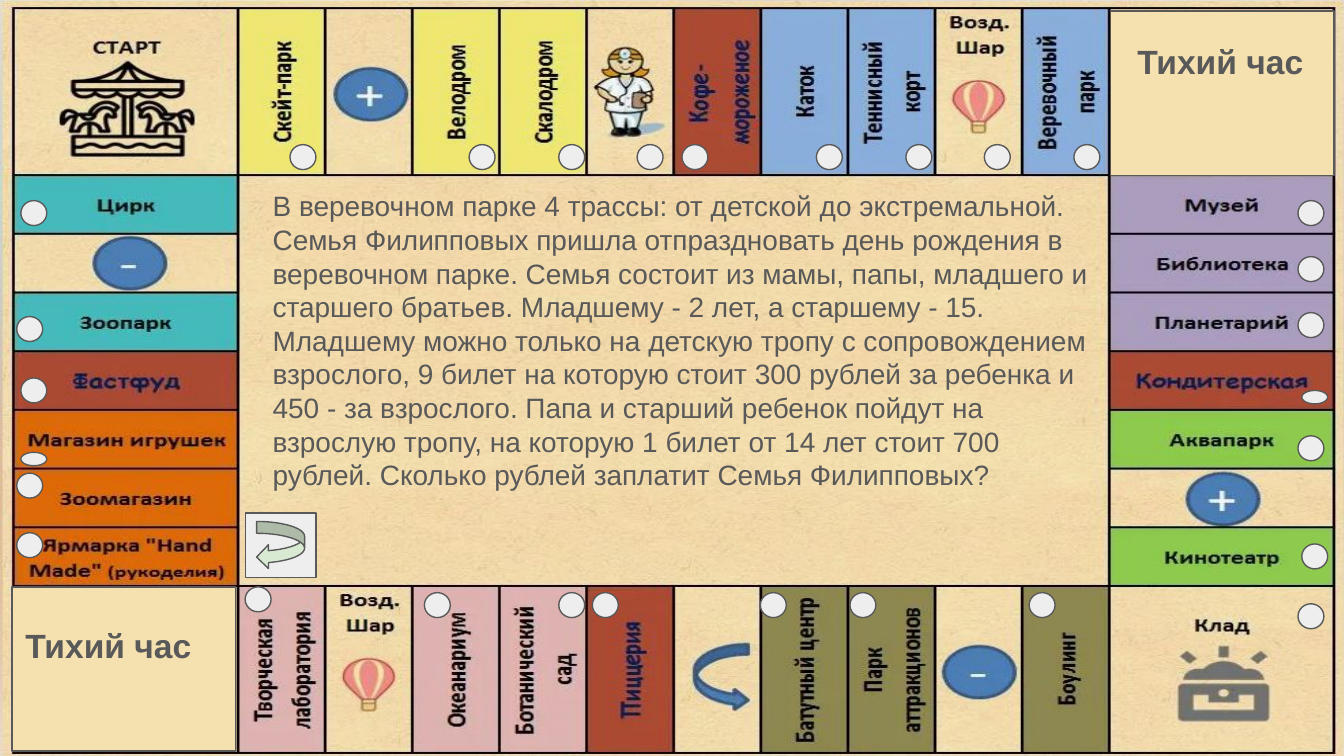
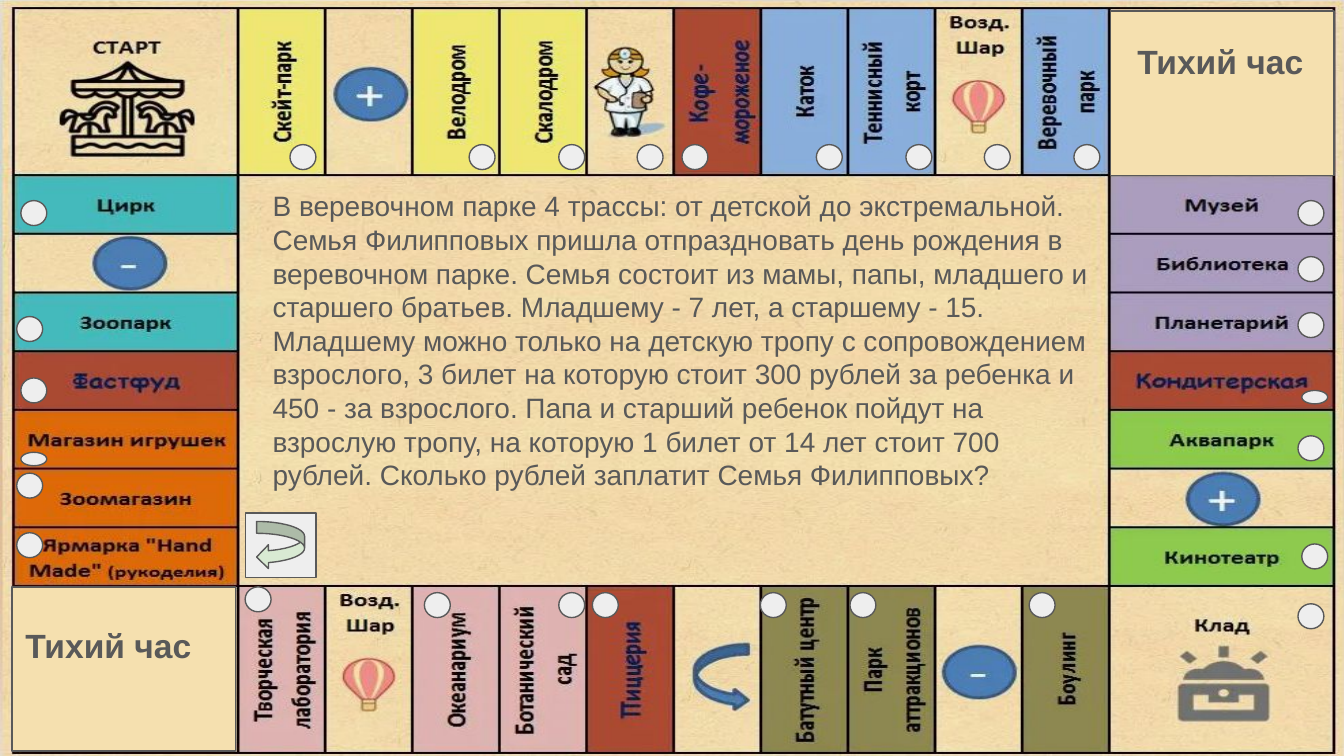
2: 2 -> 7
9: 9 -> 3
